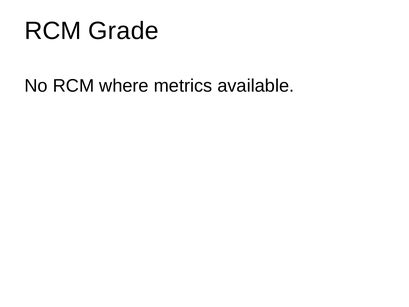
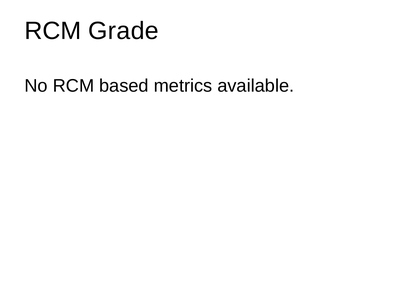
where: where -> based
